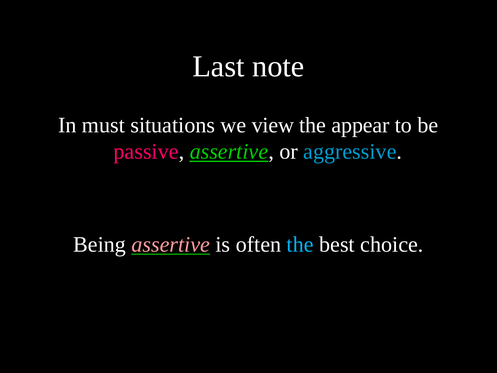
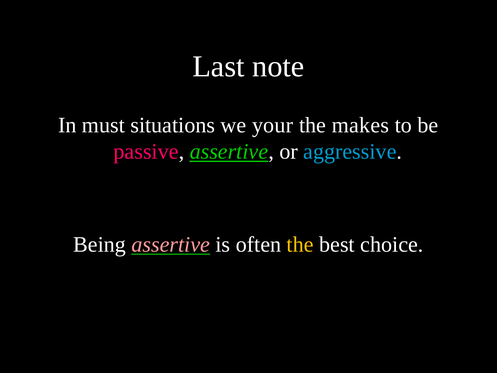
view: view -> your
appear: appear -> makes
the at (300, 244) colour: light blue -> yellow
